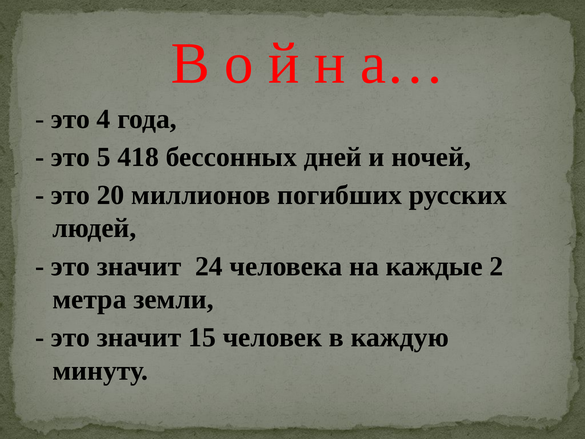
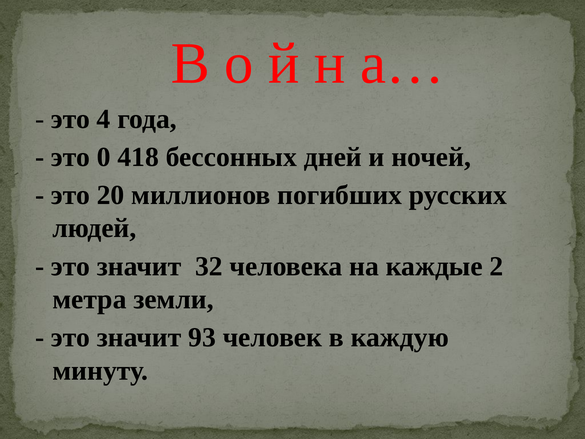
5: 5 -> 0
24: 24 -> 32
15: 15 -> 93
